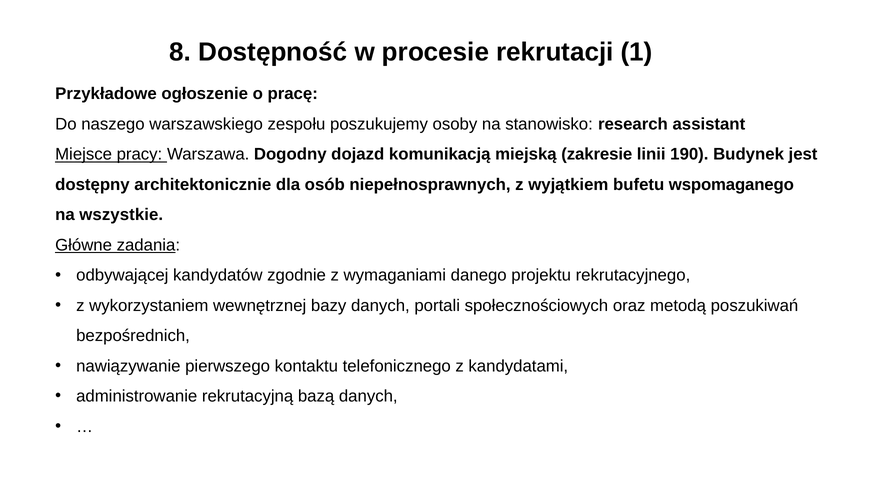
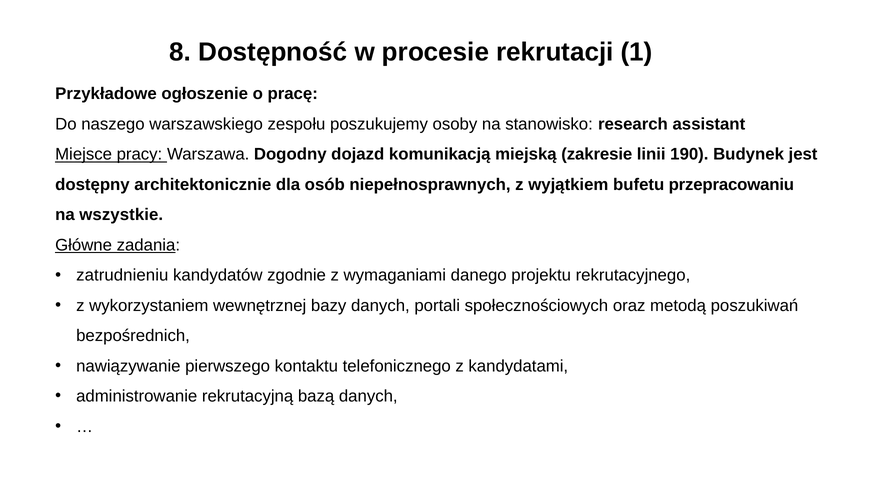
wspomaganego: wspomaganego -> przepracowaniu
odbywającej: odbywającej -> zatrudnieniu
